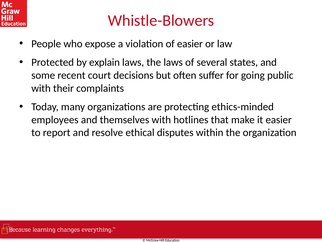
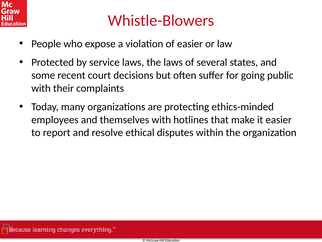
explain: explain -> service
